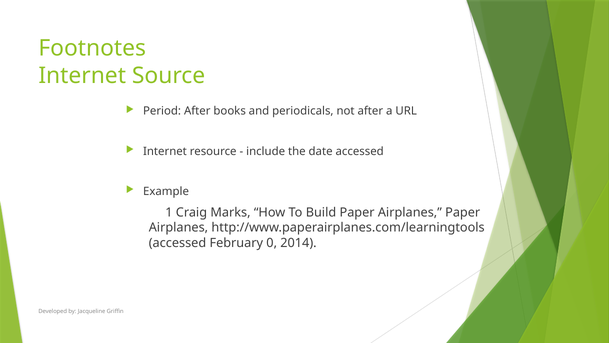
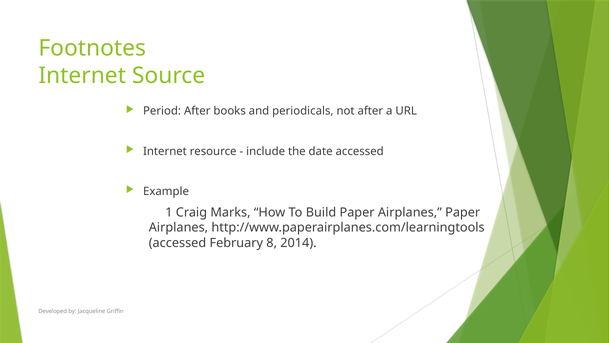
0: 0 -> 8
